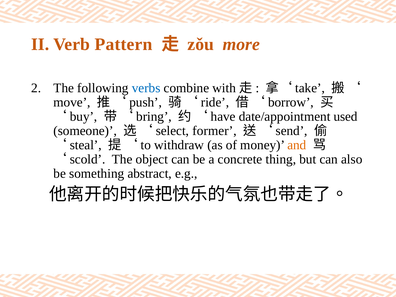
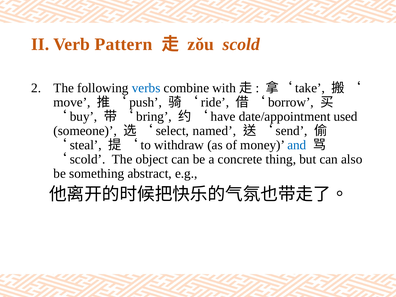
zǒu more: more -> scold
former: former -> named
and colour: orange -> blue
